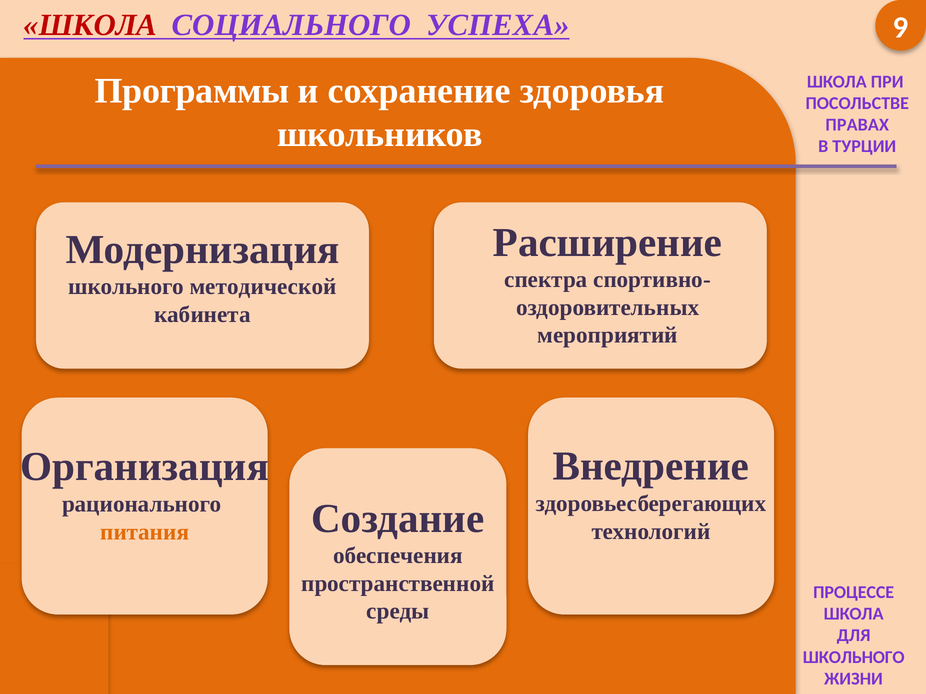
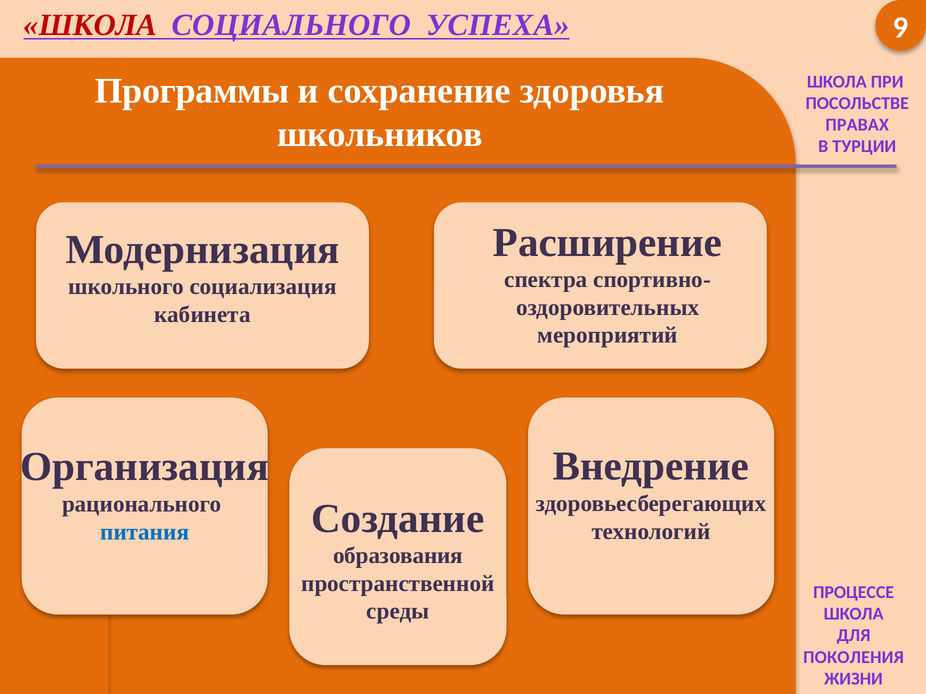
методической: методической -> социализация
питания colour: orange -> blue
обеспечения: обеспечения -> образования
ШКОЛЬНОГО at (854, 658): ШКОЛЬНОГО -> ПОКОЛЕНИЯ
